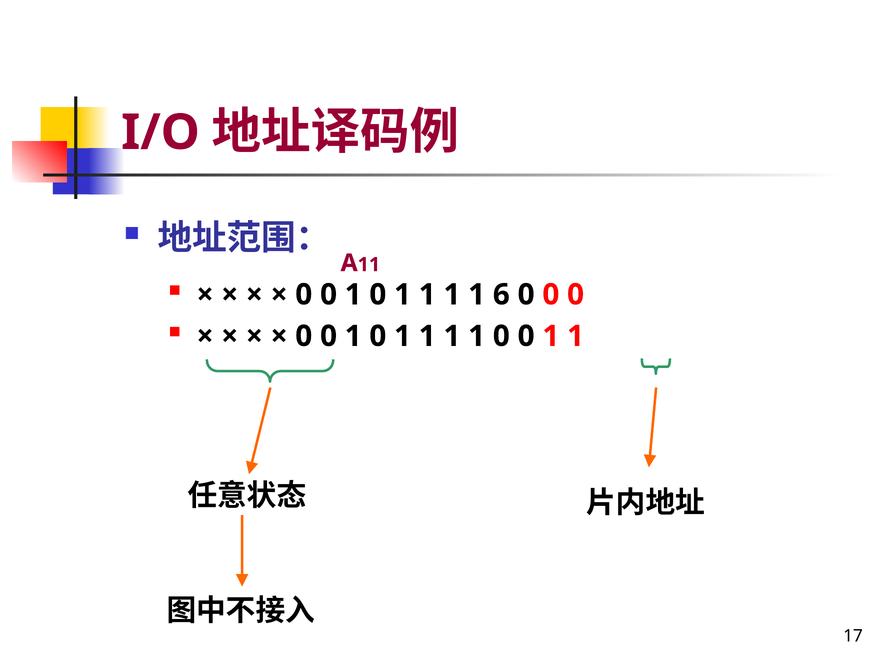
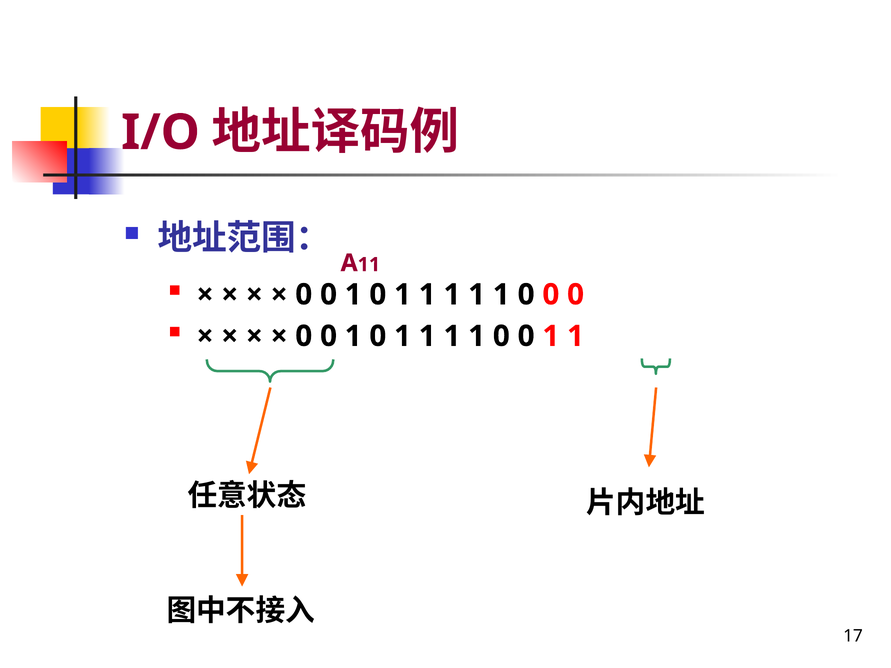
6 at (501, 295): 6 -> 1
